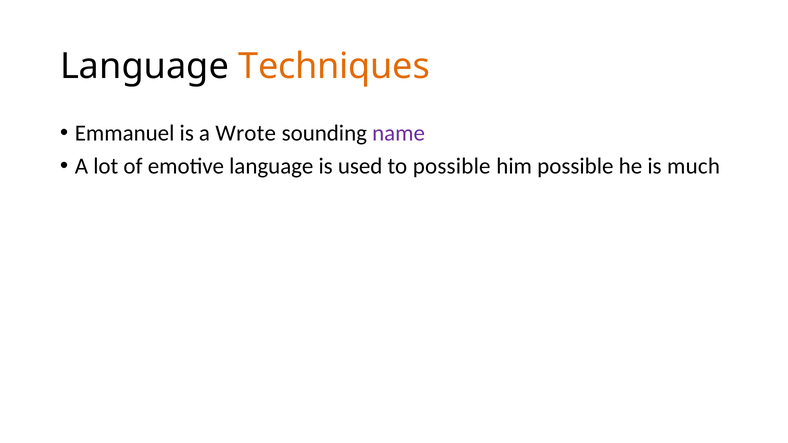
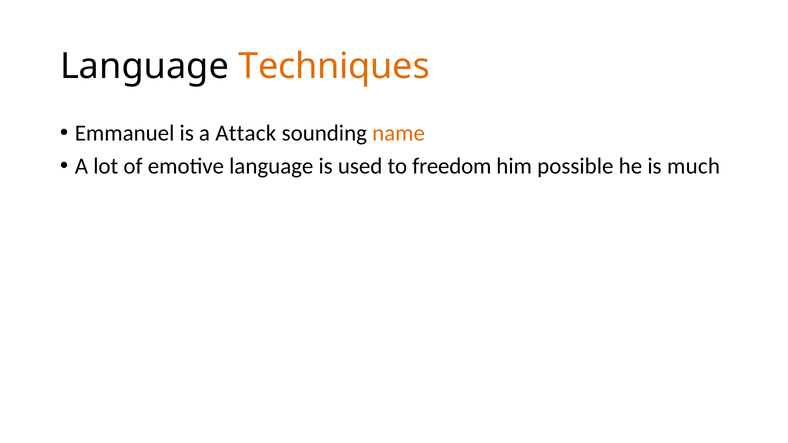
Wrote: Wrote -> Attack
name colour: purple -> orange
to possible: possible -> freedom
